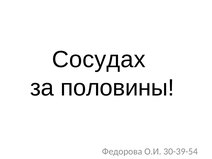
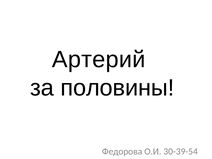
Сосудах: Сосудах -> Артерий
